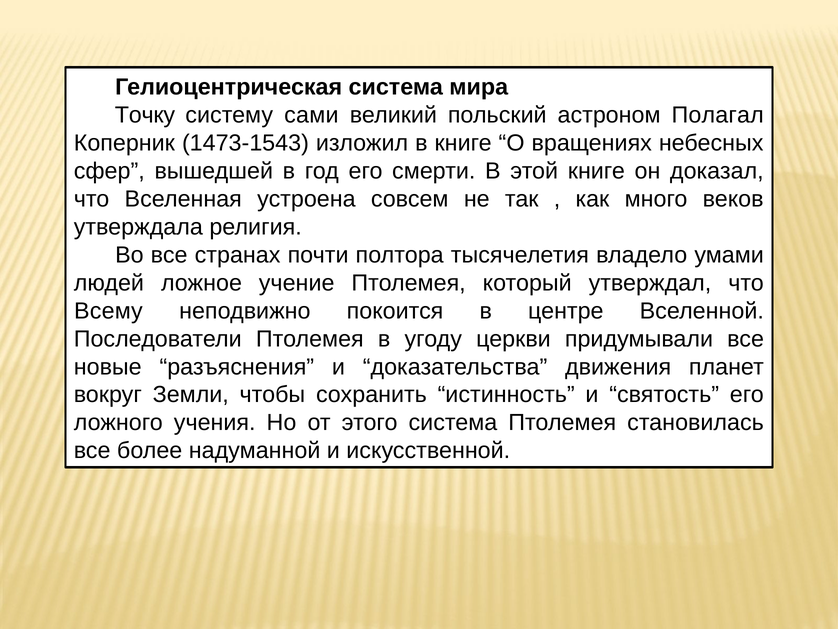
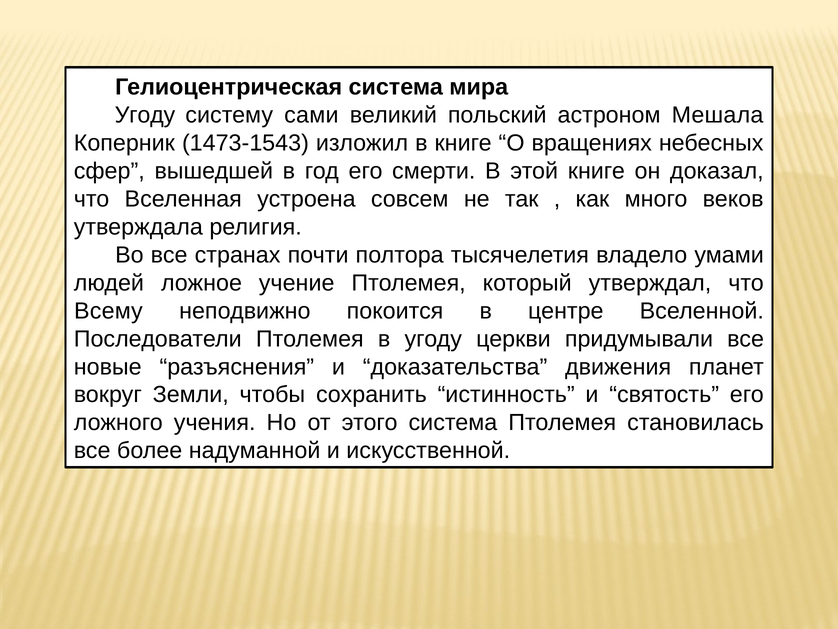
Точку at (145, 115): Точку -> Угоду
Полагал: Полагал -> Мешала
